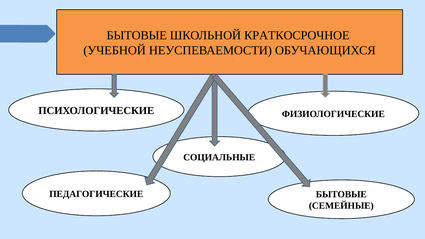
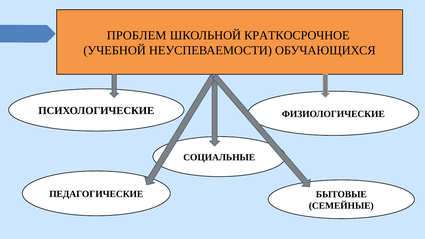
БЫТОВЫЕ at (137, 35): БЫТОВЫЕ -> ПРОБЛЕМ
